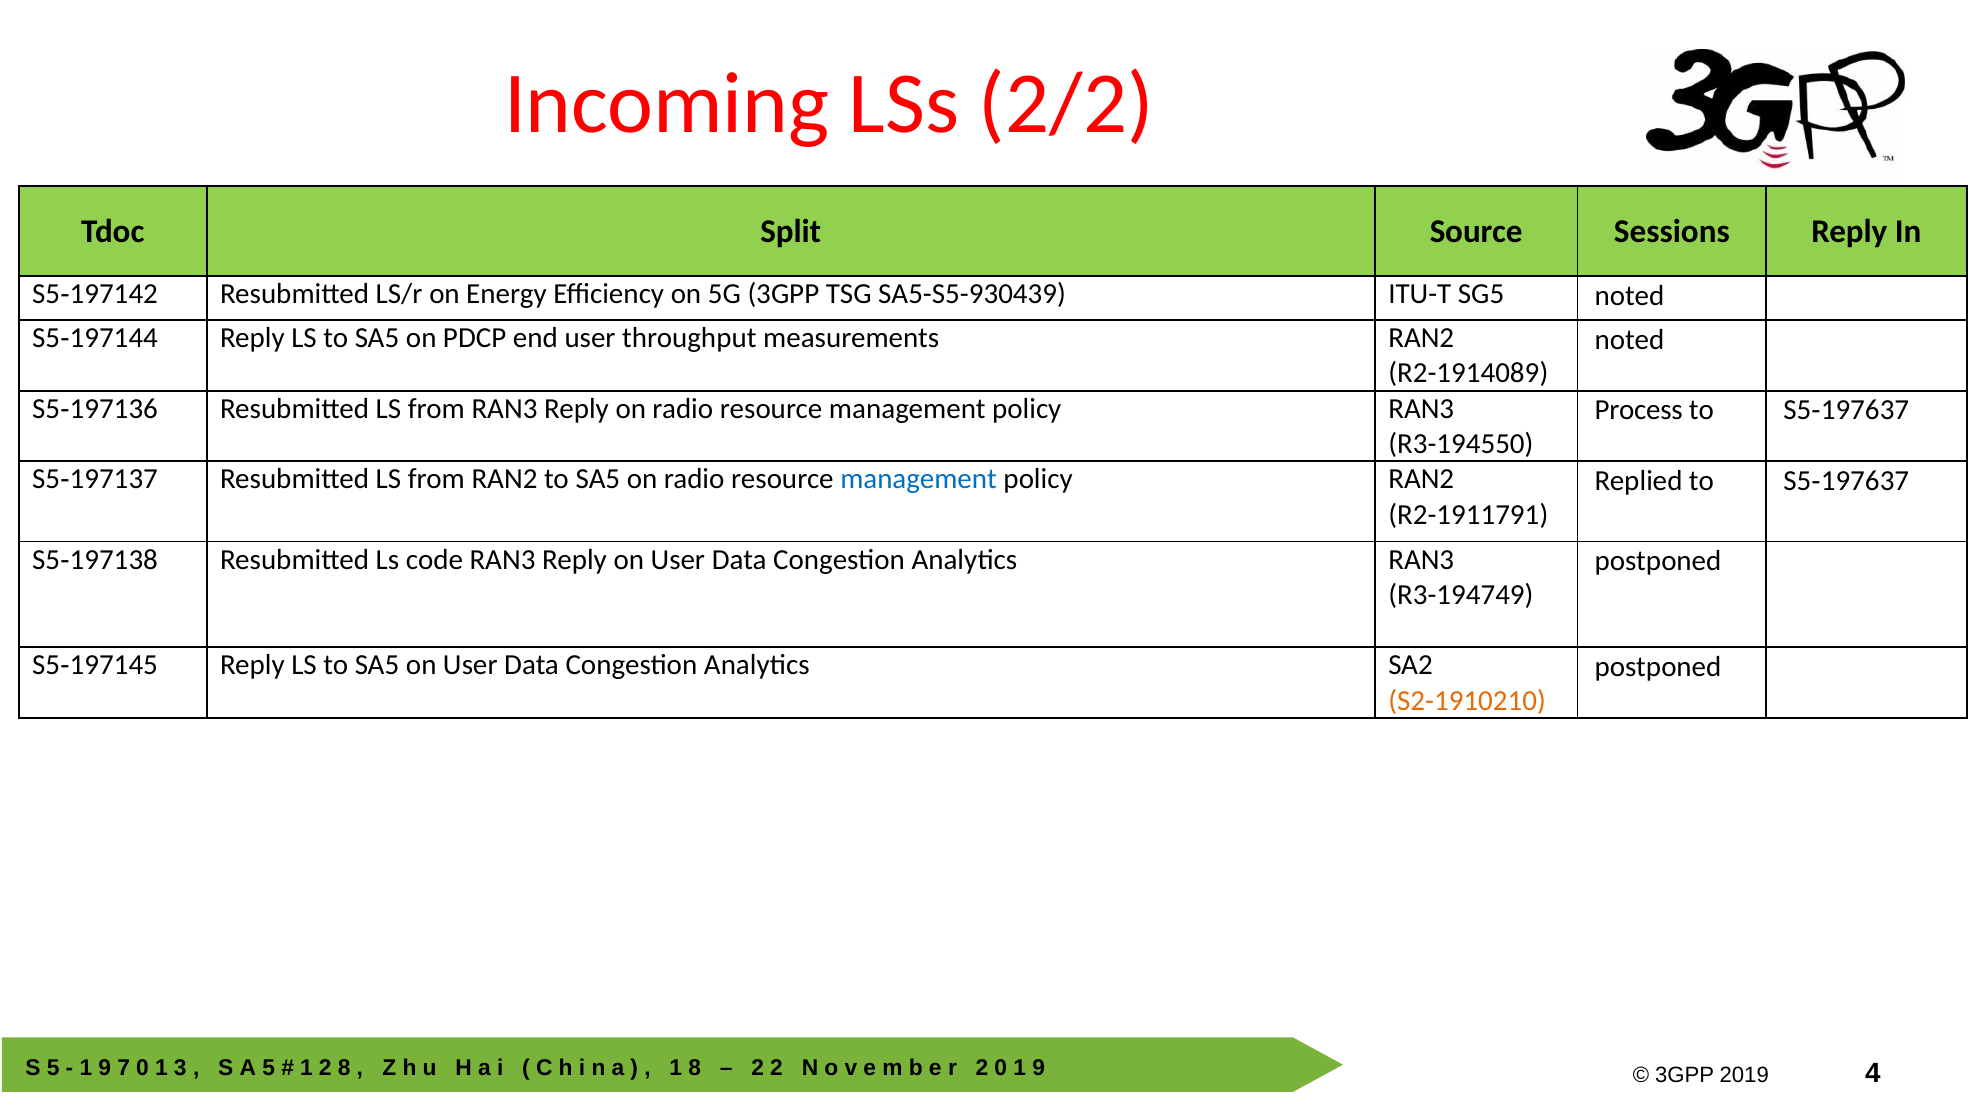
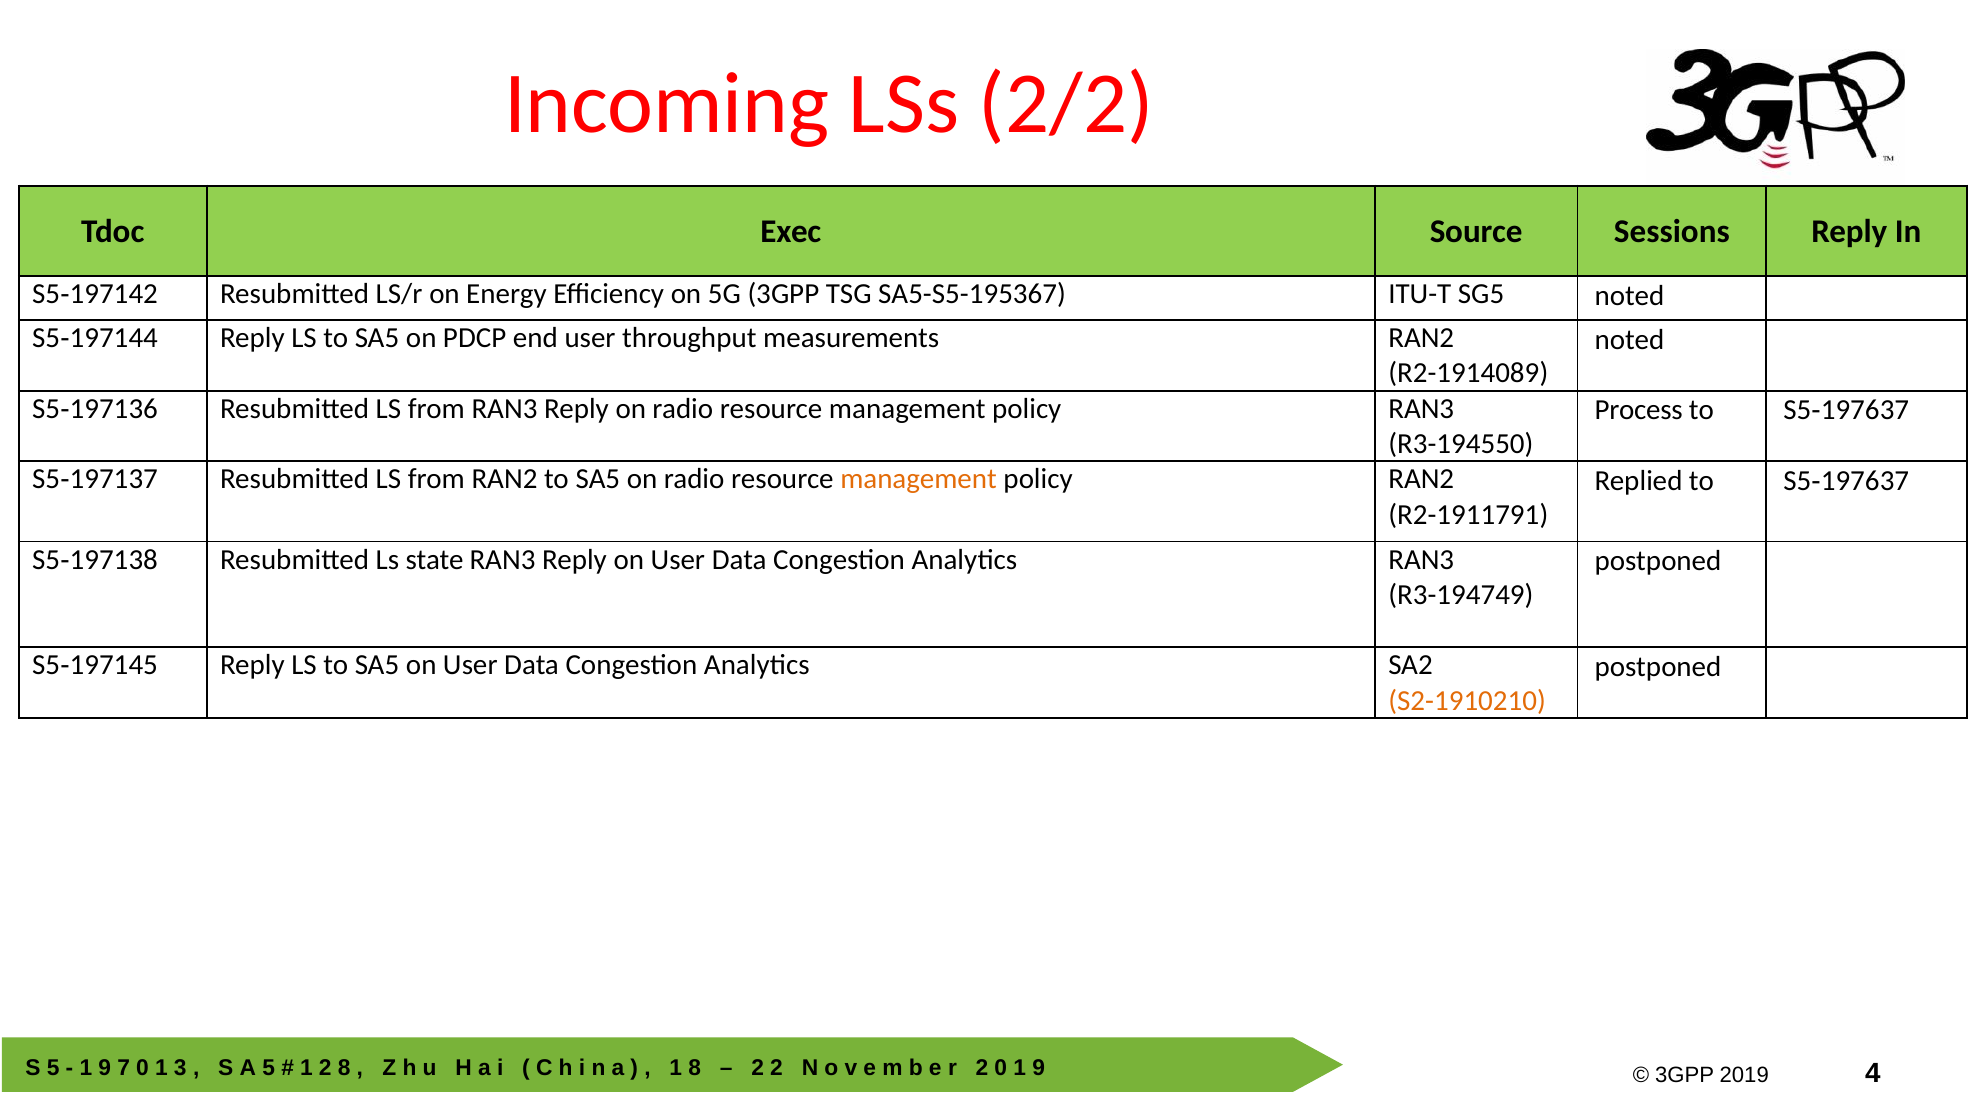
Split: Split -> Exec
SA5-S5-930439: SA5-S5-930439 -> SA5-S5-195367
management at (919, 479) colour: blue -> orange
code: code -> state
